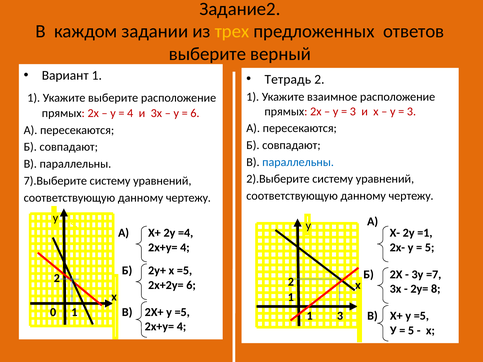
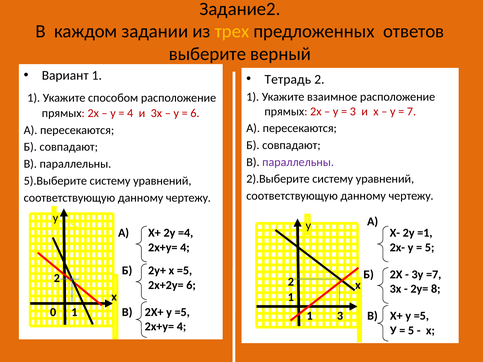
Укажите выберите: выберите -> способом
3 at (411, 111): 3 -> 7
параллельны at (298, 162) colour: blue -> purple
7).Выберите: 7).Выберите -> 5).Выберите
